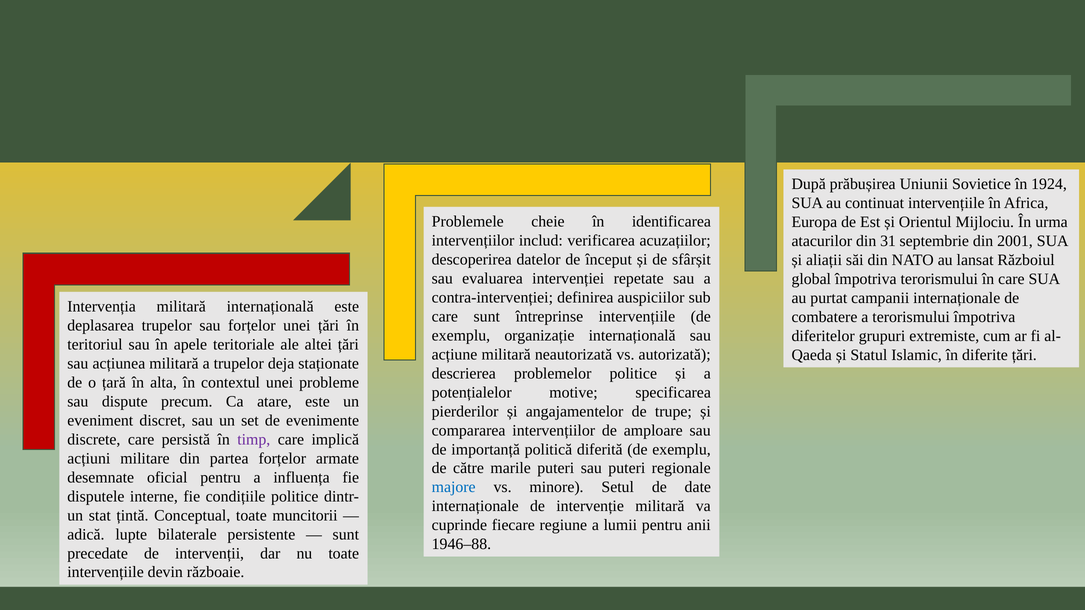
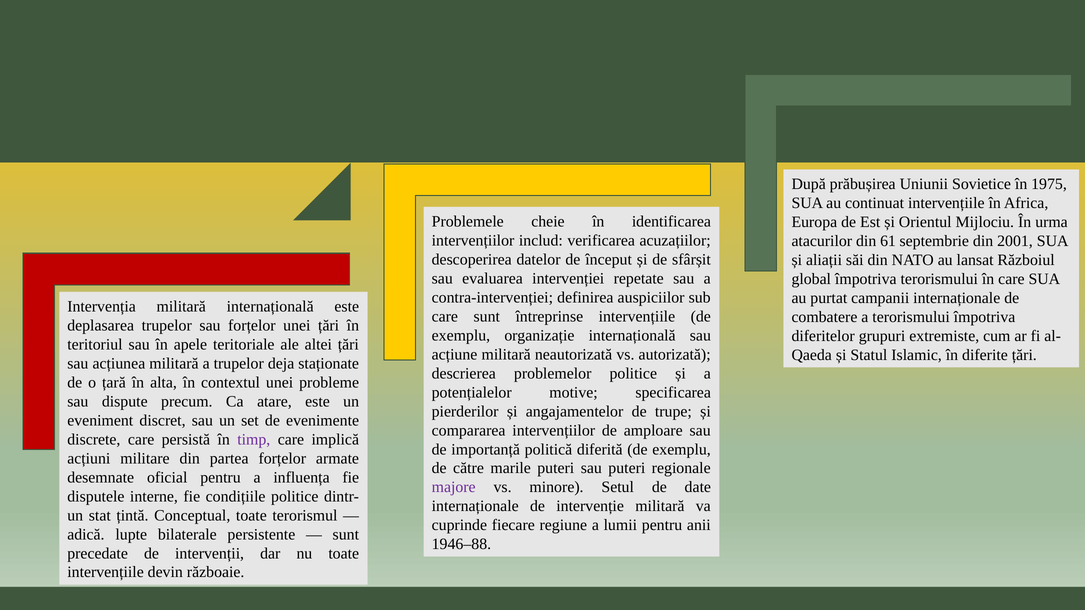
1924: 1924 -> 1975
31: 31 -> 61
majore colour: blue -> purple
muncitorii: muncitorii -> terorismul
